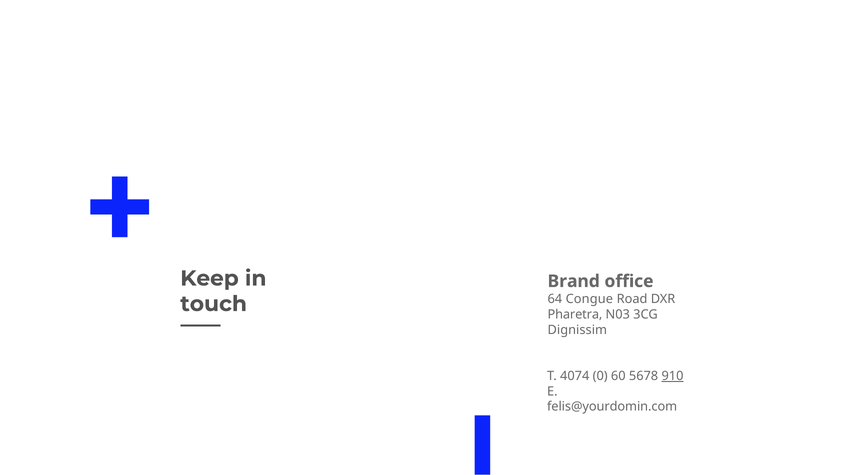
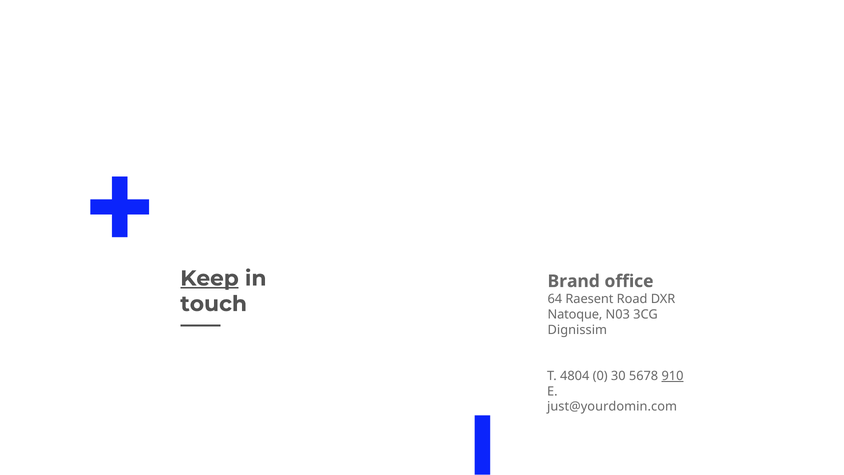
Keep underline: none -> present
Congue: Congue -> Raesent
Pharetra: Pharetra -> Natoque
4074: 4074 -> 4804
60: 60 -> 30
felis@yourdomin.com: felis@yourdomin.com -> just@yourdomin.com
